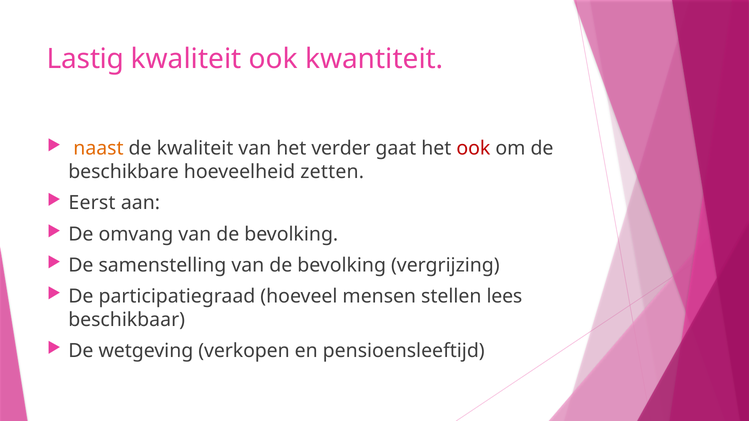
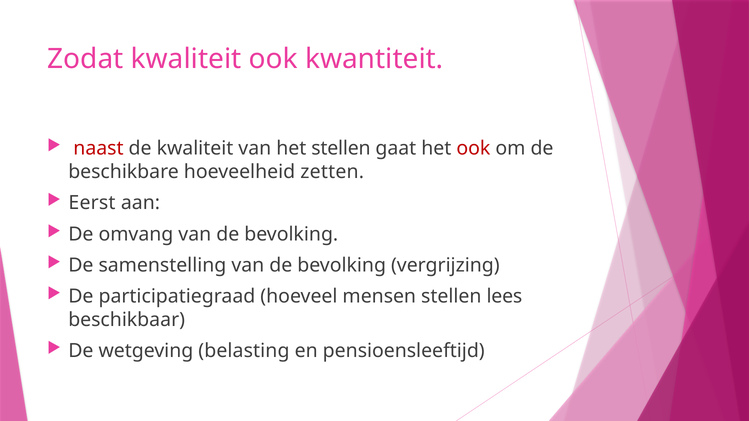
Lastig: Lastig -> Zodat
naast colour: orange -> red
het verder: verder -> stellen
verkopen: verkopen -> belasting
